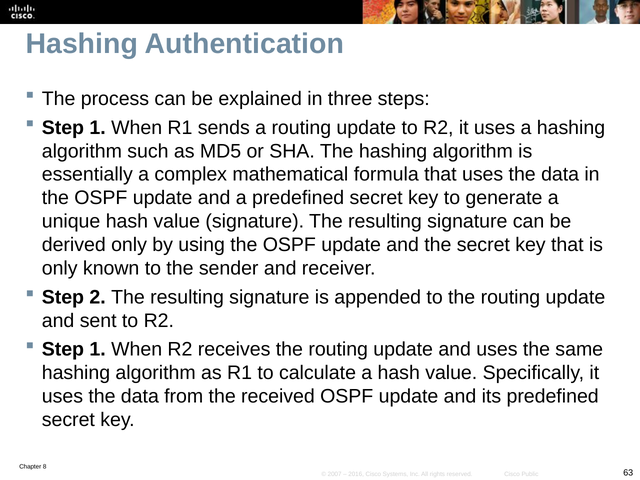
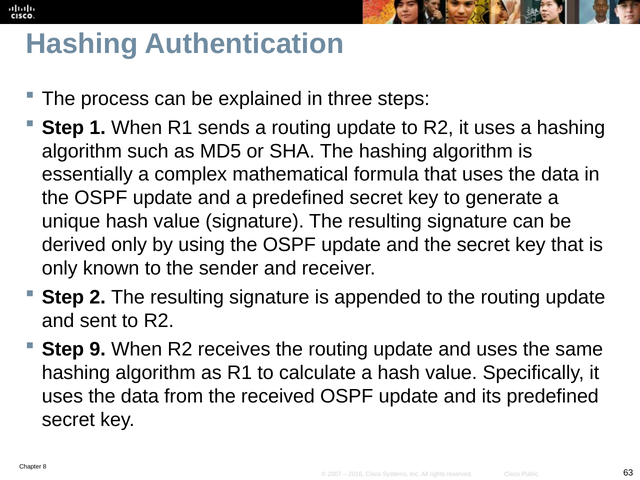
1 at (98, 349): 1 -> 9
